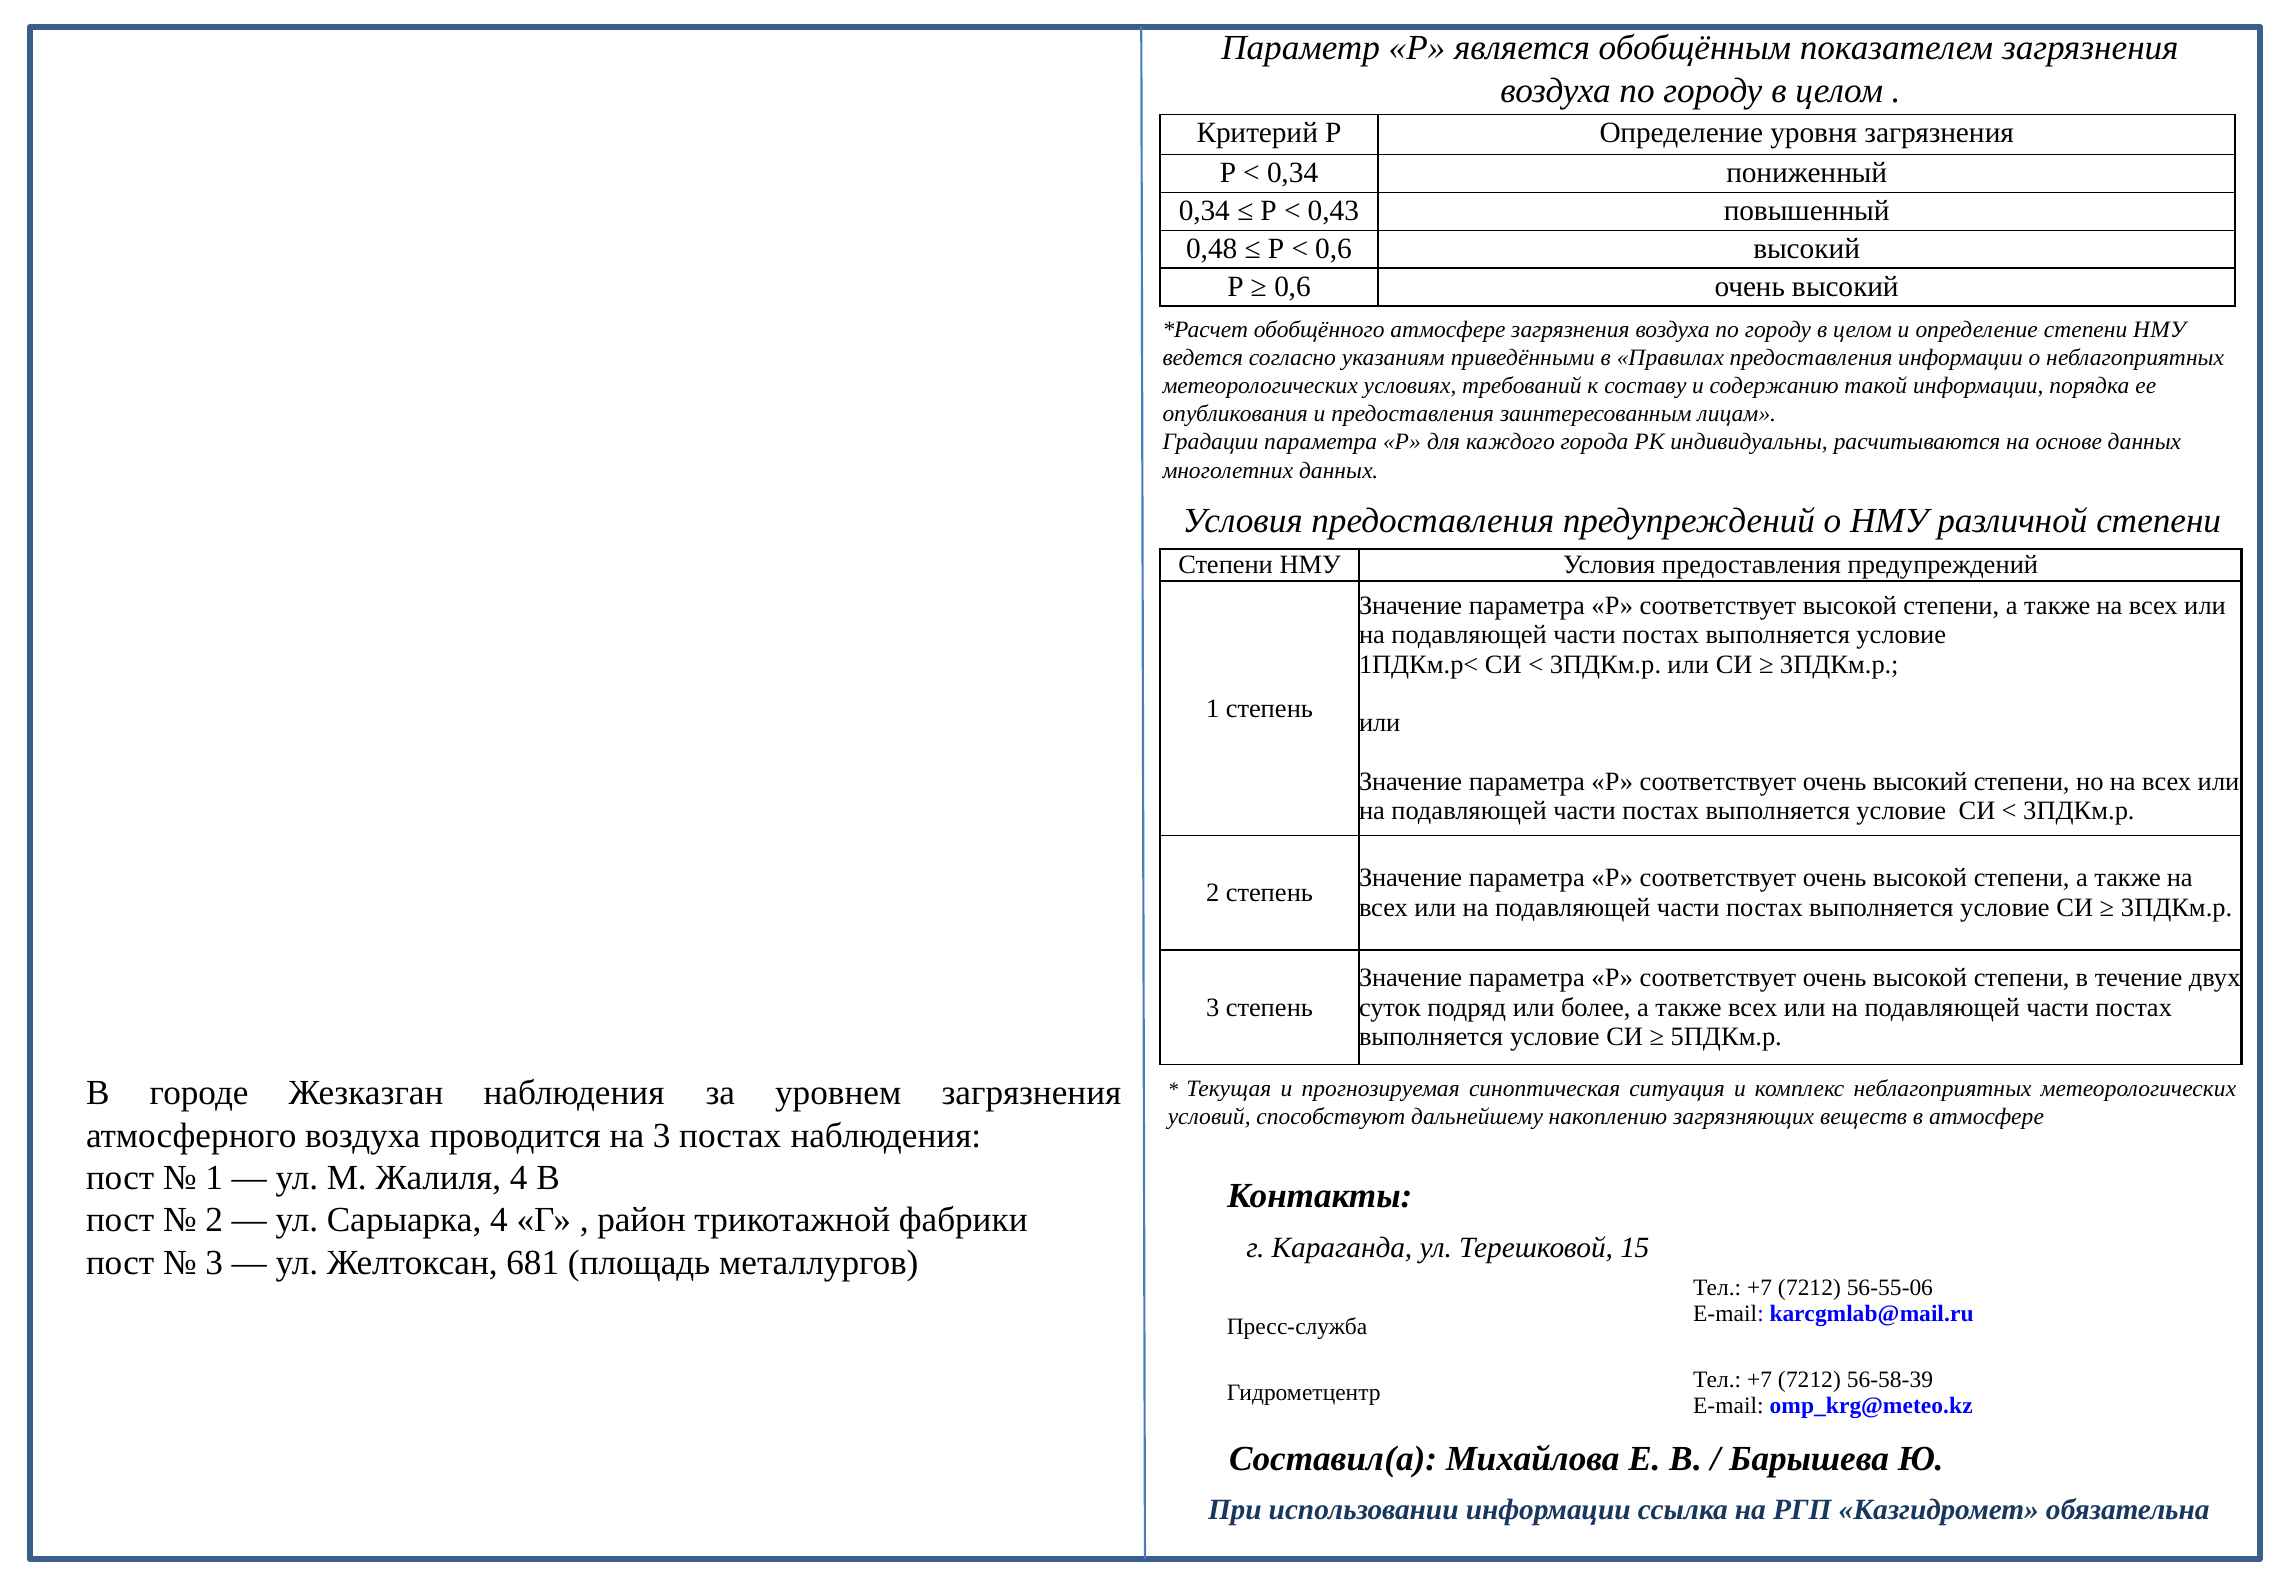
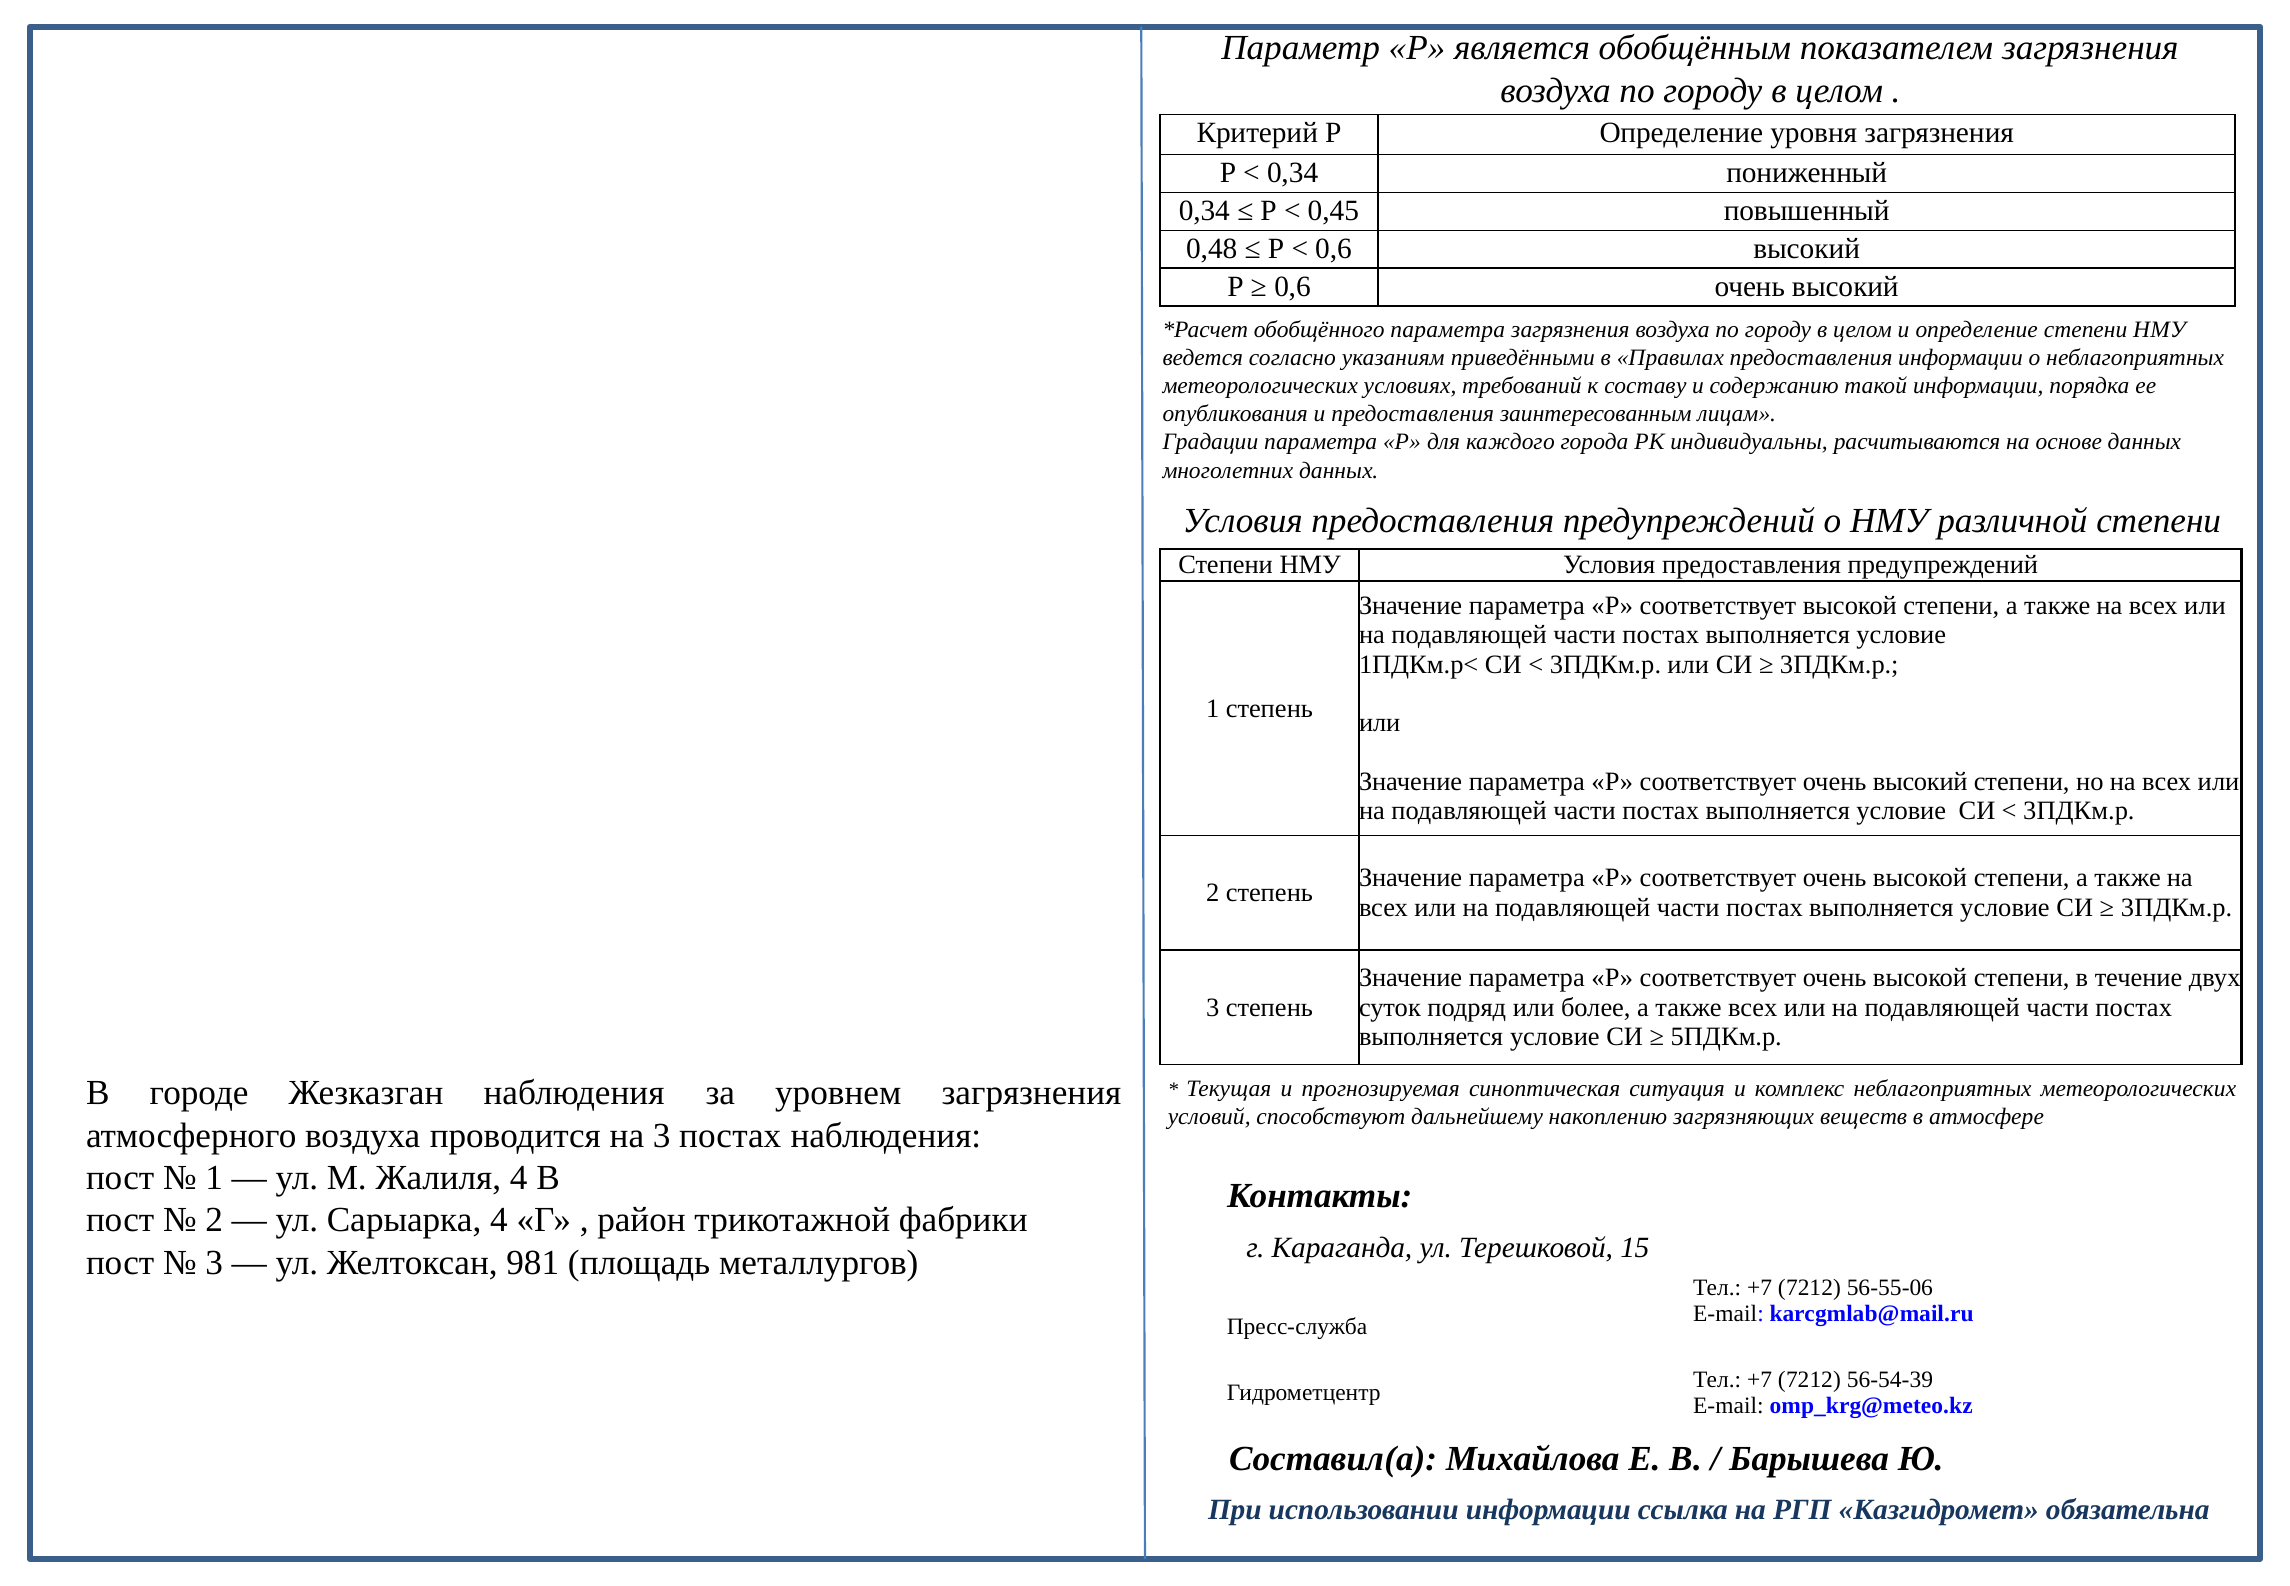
0,43: 0,43 -> 0,45
обобщённого атмосфере: атмосфере -> параметра
681: 681 -> 981
56-58-39: 56-58-39 -> 56-54-39
